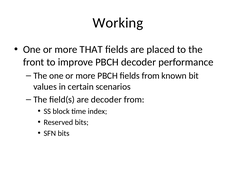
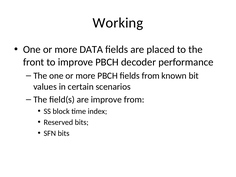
THAT: THAT -> DATA
are decoder: decoder -> improve
